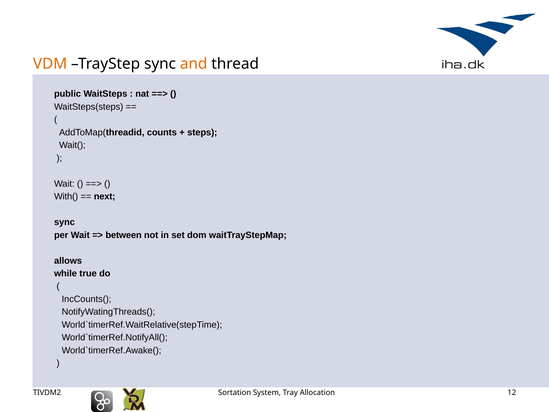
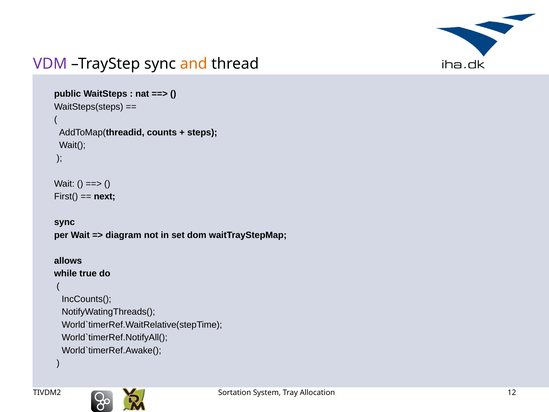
VDM colour: orange -> purple
With(: With( -> First(
between: between -> diagram
